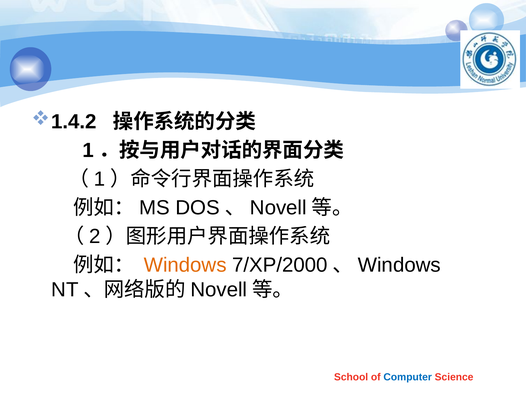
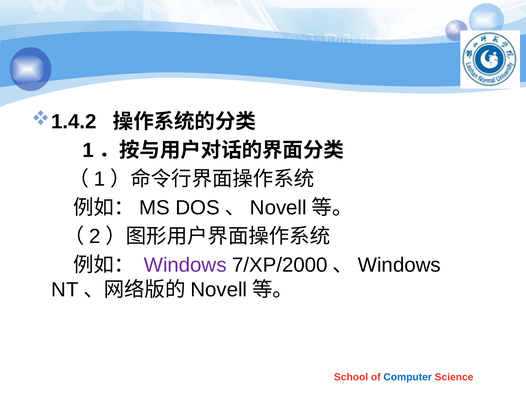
Windows at (185, 265) colour: orange -> purple
